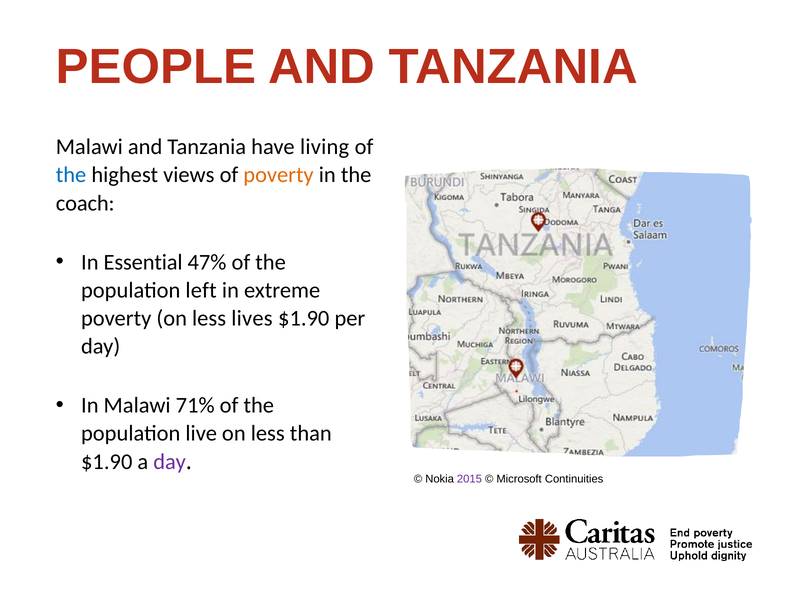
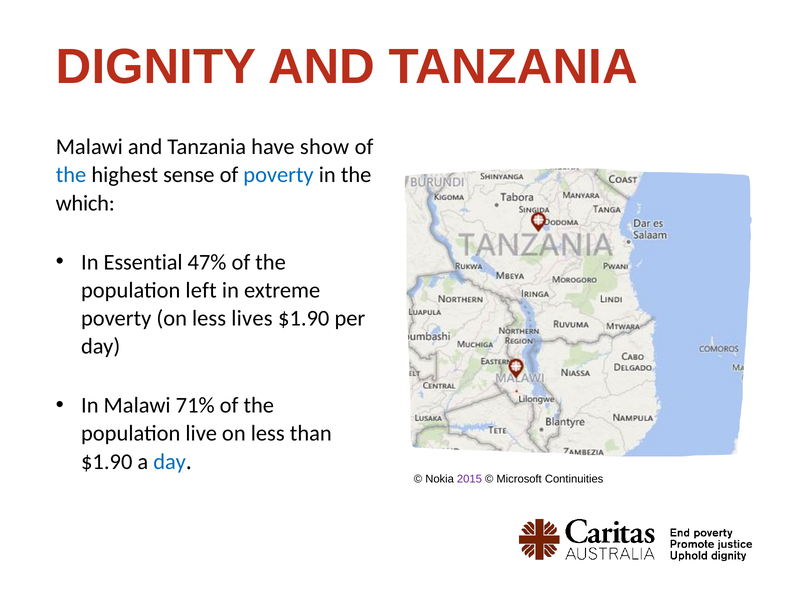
PEOPLE: PEOPLE -> DIGNITY
living: living -> show
views: views -> sense
poverty at (279, 175) colour: orange -> blue
coach: coach -> which
day at (170, 461) colour: purple -> blue
